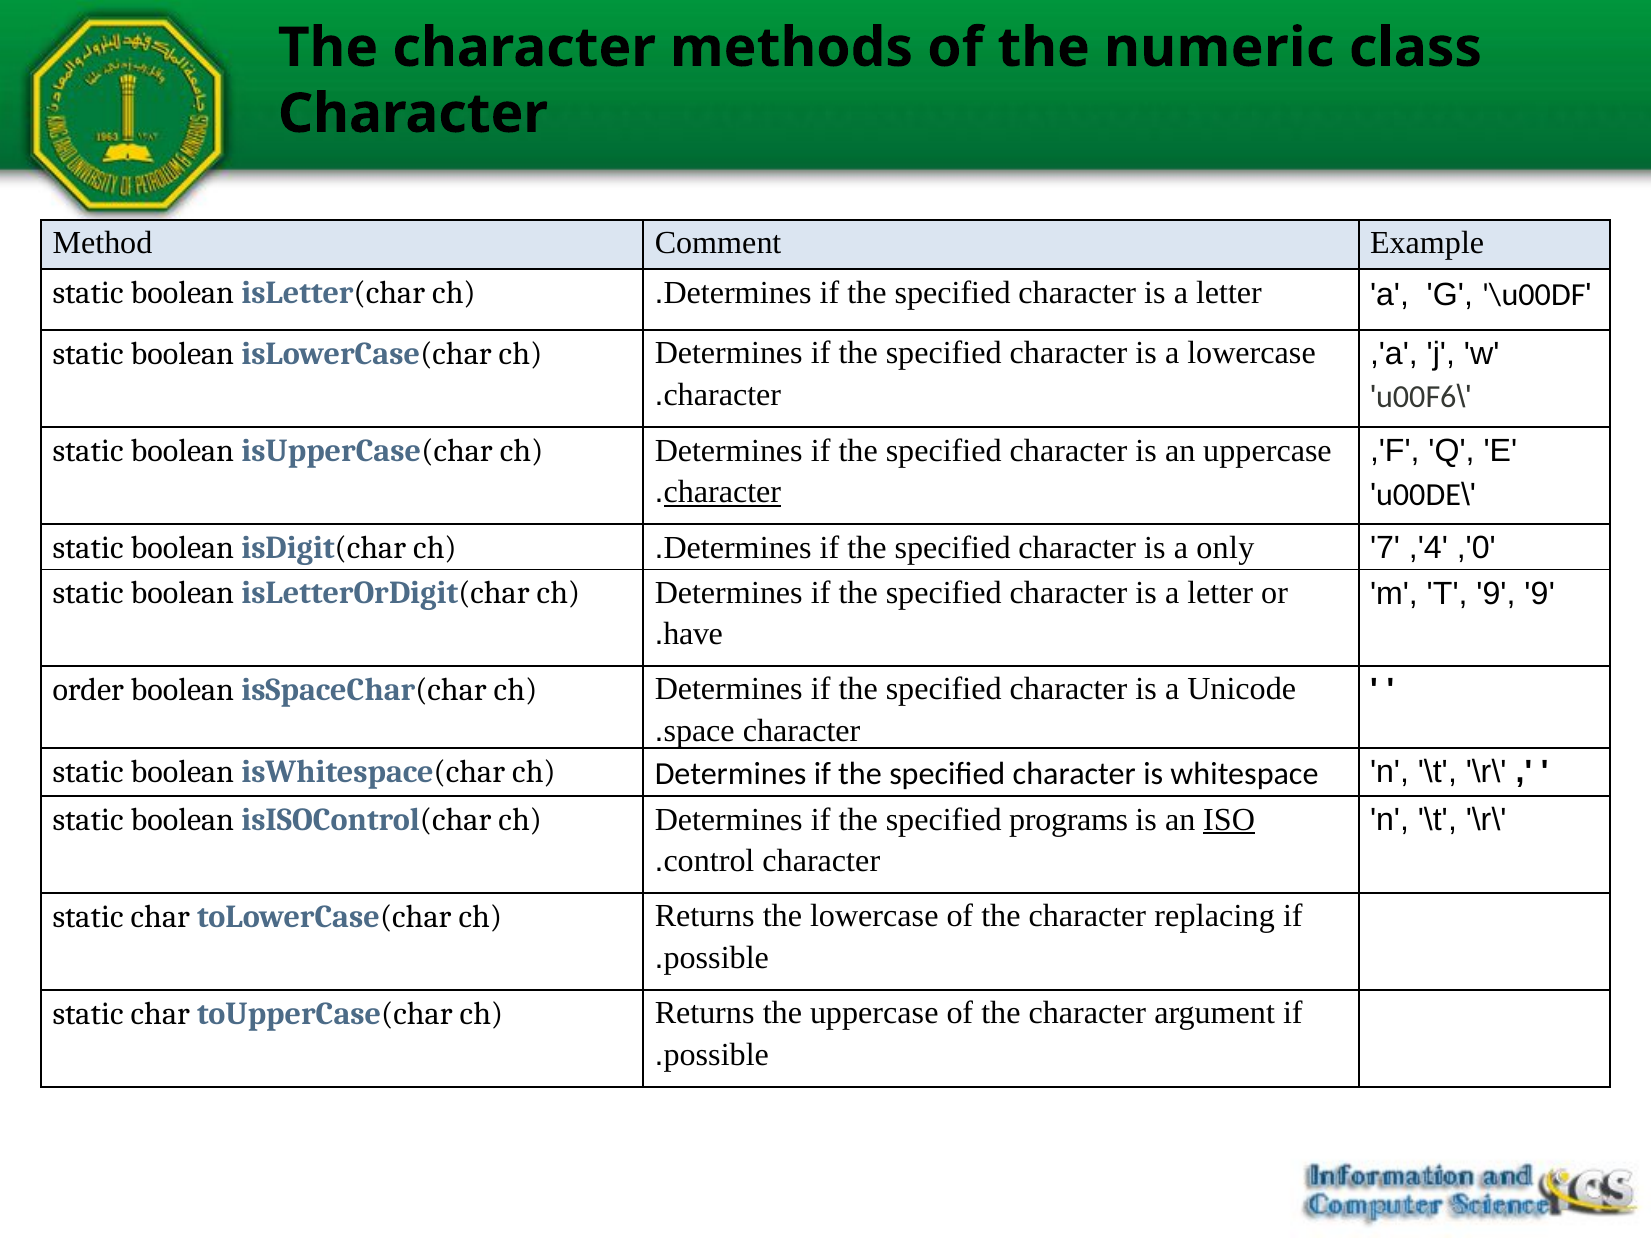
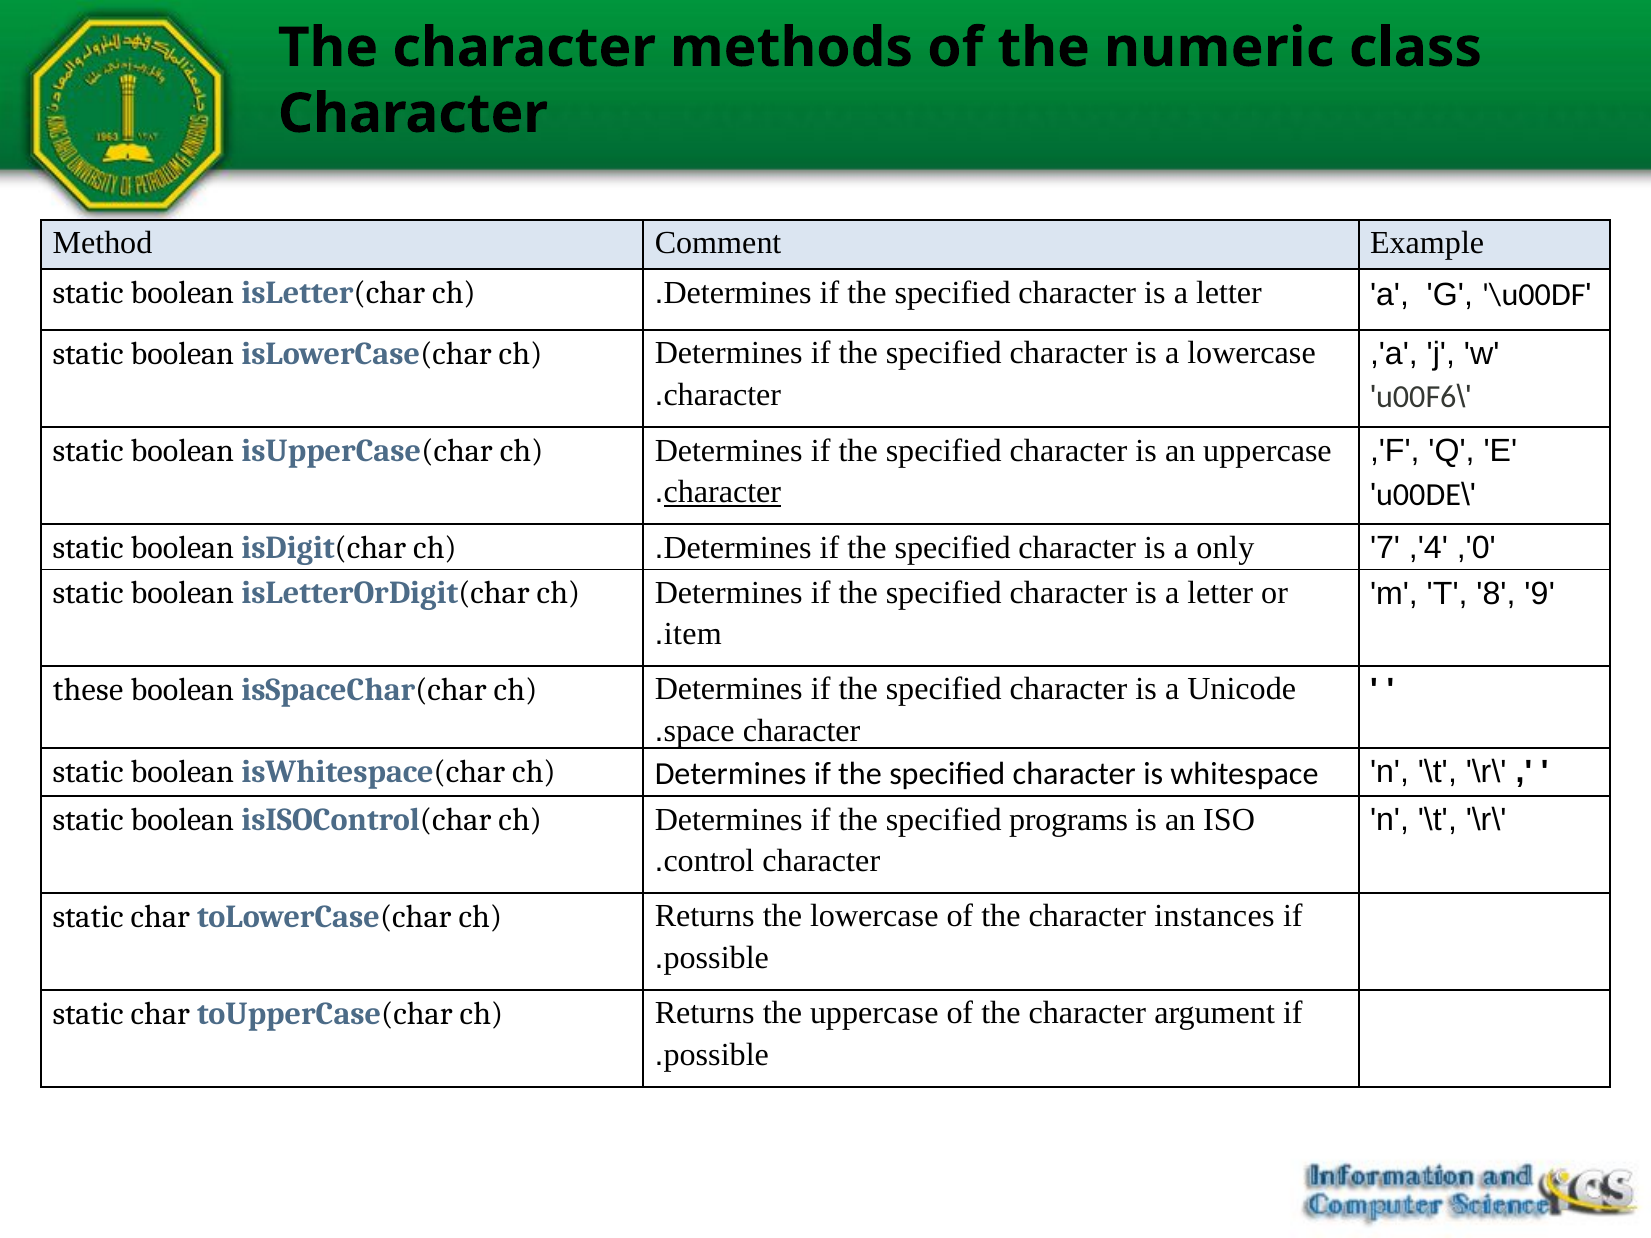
T 9: 9 -> 8
have: have -> item
order: order -> these
ISO underline: present -> none
replacing: replacing -> instances
